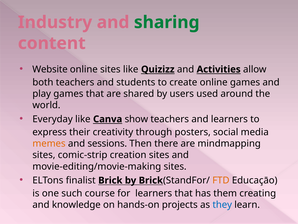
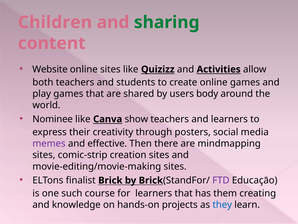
Industry: Industry -> Children
used: used -> body
Everyday: Everyday -> Nominee
memes colour: orange -> purple
sessions: sessions -> effective
FTD colour: orange -> purple
